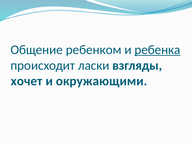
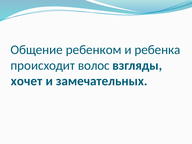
ребенка underline: present -> none
ласки: ласки -> волос
окружающими: окружающими -> замечательных
